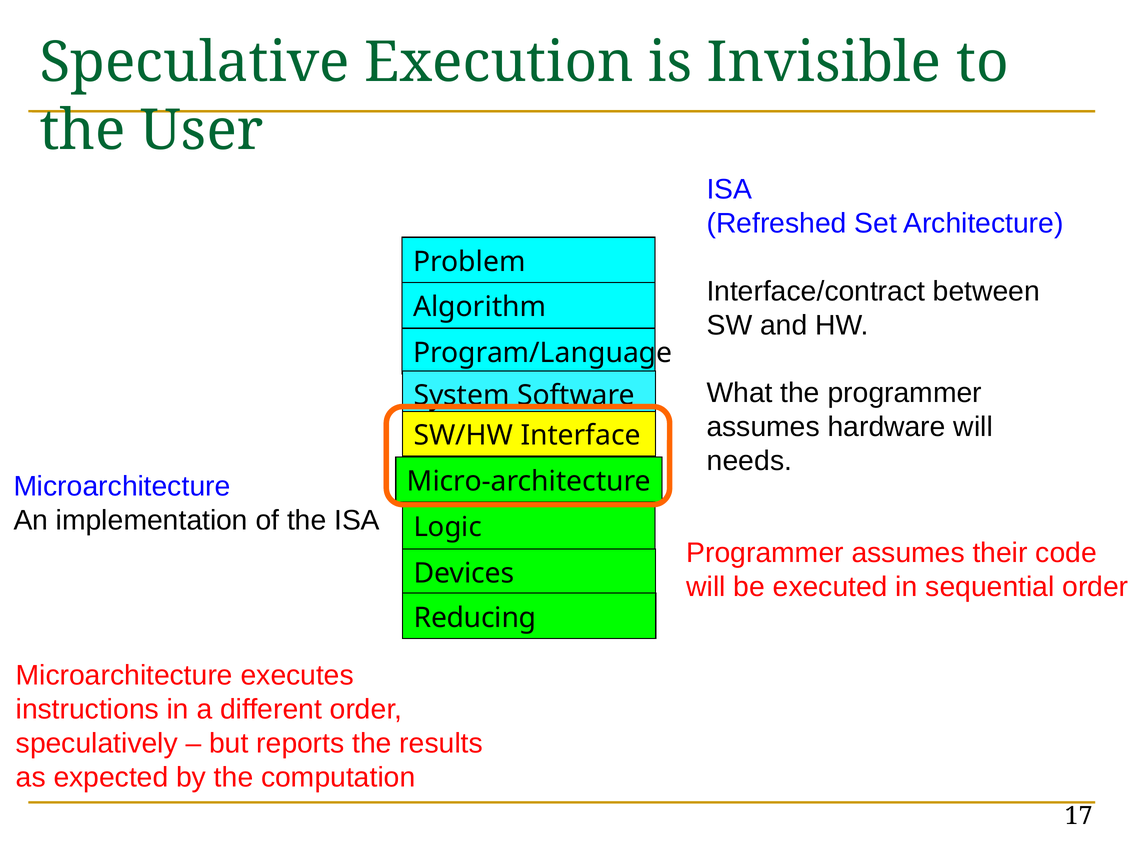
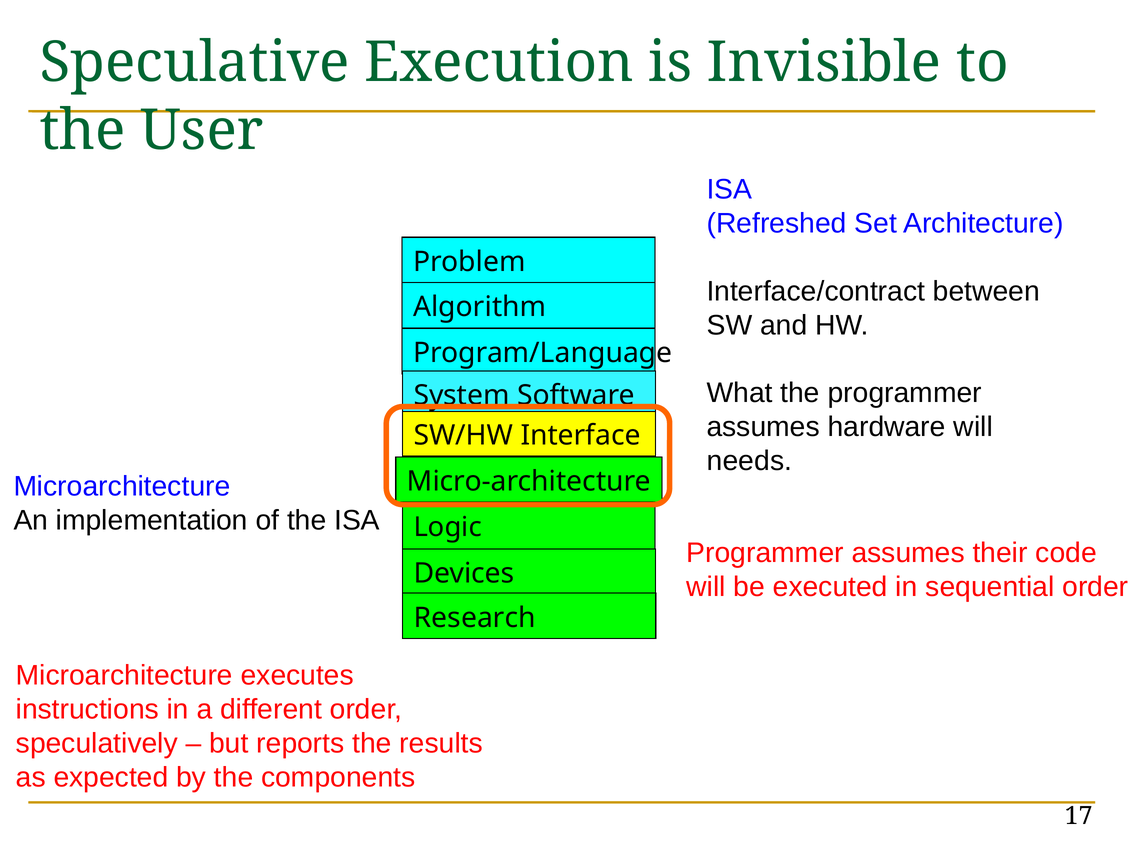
Reducing: Reducing -> Research
computation: computation -> components
